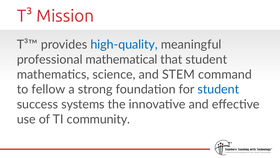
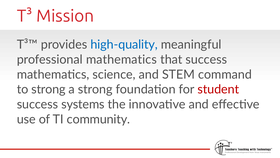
professional mathematical: mathematical -> mathematics
that student: student -> success
to fellow: fellow -> strong
student at (218, 89) colour: blue -> red
